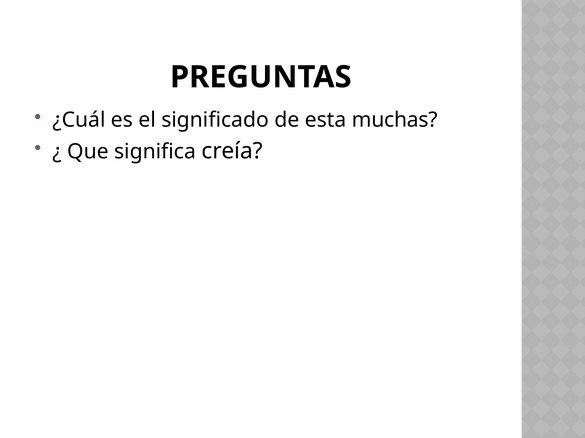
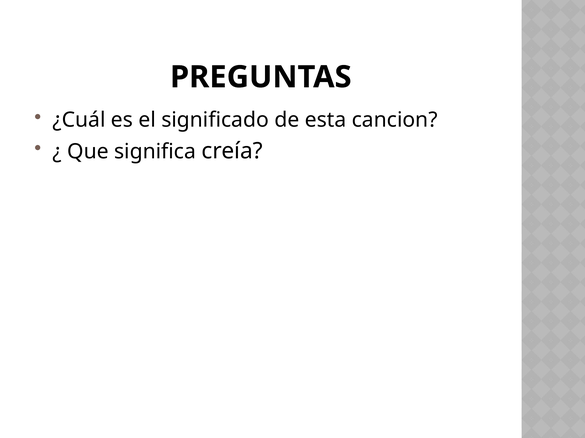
muchas: muchas -> cancion
